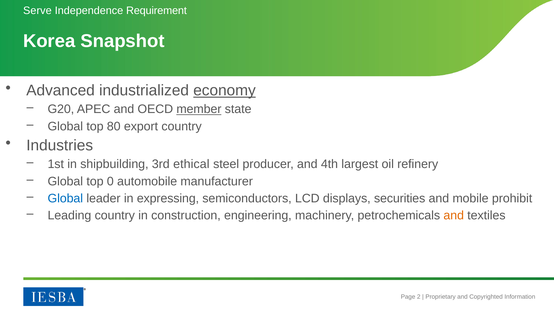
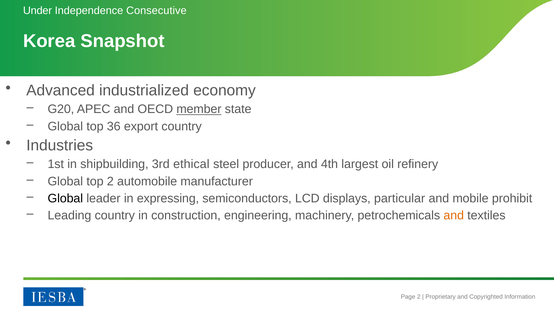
Serve: Serve -> Under
Requirement: Requirement -> Consecutive
economy underline: present -> none
80: 80 -> 36
top 0: 0 -> 2
Global at (65, 198) colour: blue -> black
securities: securities -> particular
